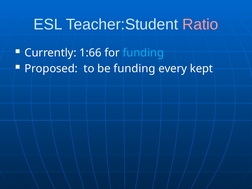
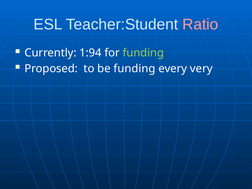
1:66: 1:66 -> 1:94
funding at (143, 53) colour: light blue -> light green
kept: kept -> very
